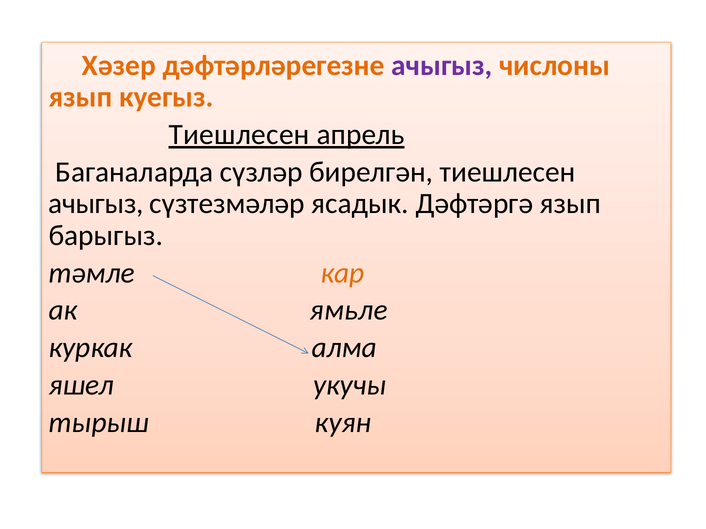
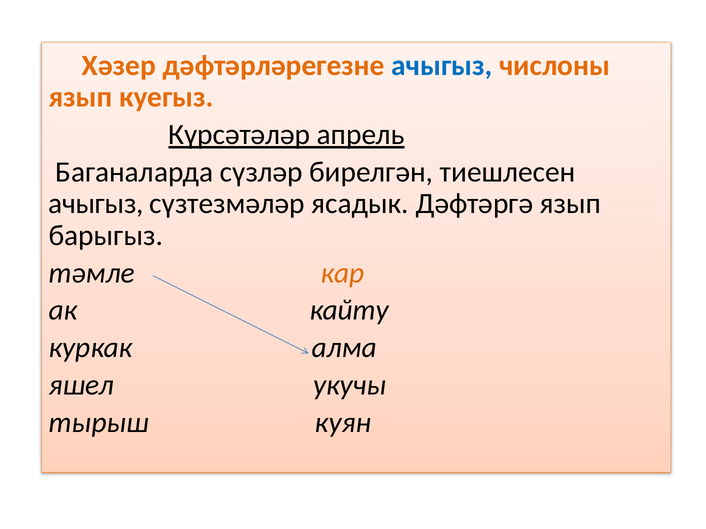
ачыгыз at (442, 66) colour: purple -> blue
Тиешлесен at (239, 135): Тиешлесен -> Күрсәтәләр
ямьле: ямьле -> кайту
